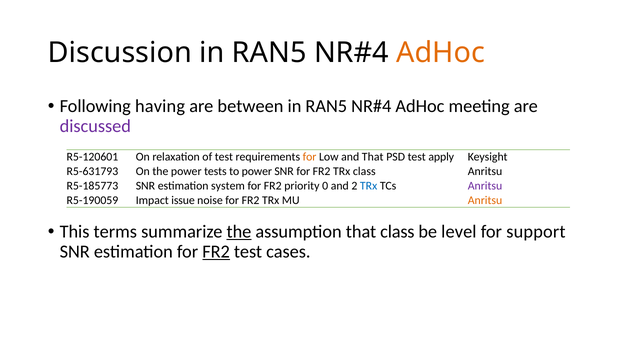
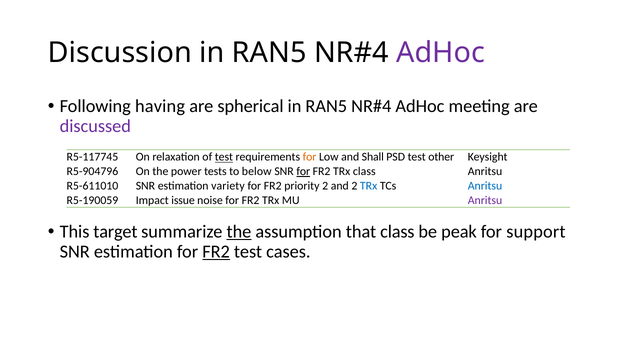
AdHoc at (441, 53) colour: orange -> purple
between: between -> spherical
R5-120601: R5-120601 -> R5-117745
test at (224, 157) underline: none -> present
and That: That -> Shall
apply: apply -> other
R5-631793: R5-631793 -> R5-904796
to power: power -> below
for at (303, 171) underline: none -> present
R5-185773: R5-185773 -> R5-611010
system: system -> variety
priority 0: 0 -> 2
Anritsu at (485, 186) colour: purple -> blue
Anritsu at (485, 200) colour: orange -> purple
terms: terms -> target
level: level -> peak
